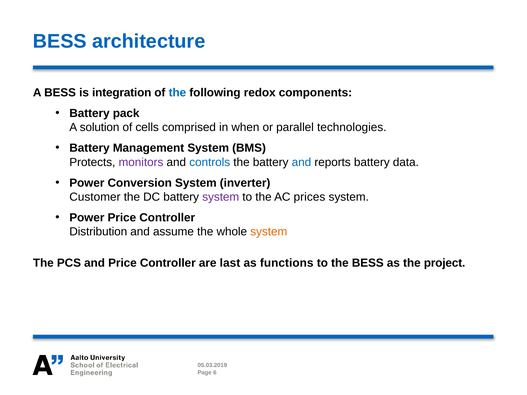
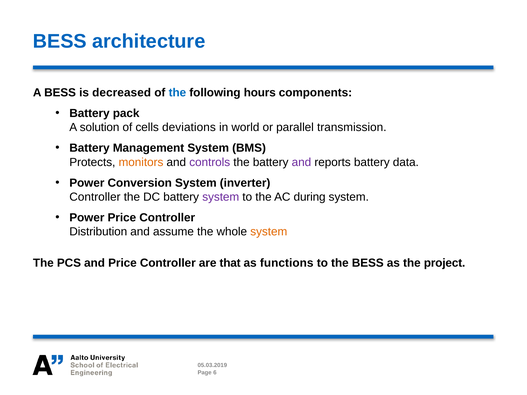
integration: integration -> decreased
redox: redox -> hours
comprised: comprised -> deviations
when: when -> world
technologies: technologies -> transmission
monitors colour: purple -> orange
controls colour: blue -> purple
and at (301, 162) colour: blue -> purple
Customer at (95, 197): Customer -> Controller
prices: prices -> during
last: last -> that
